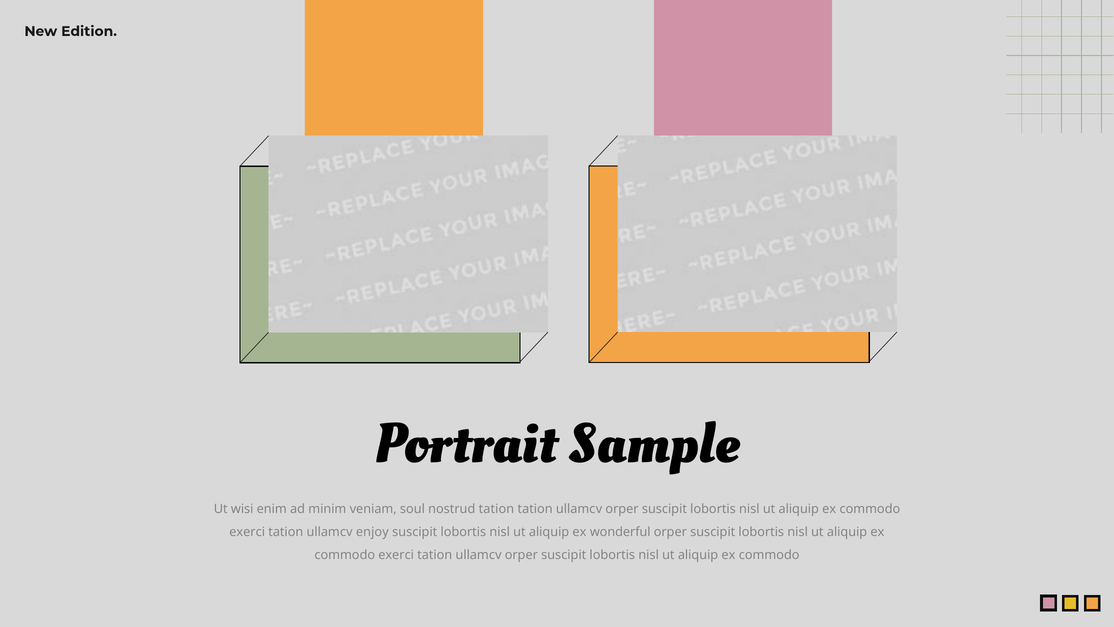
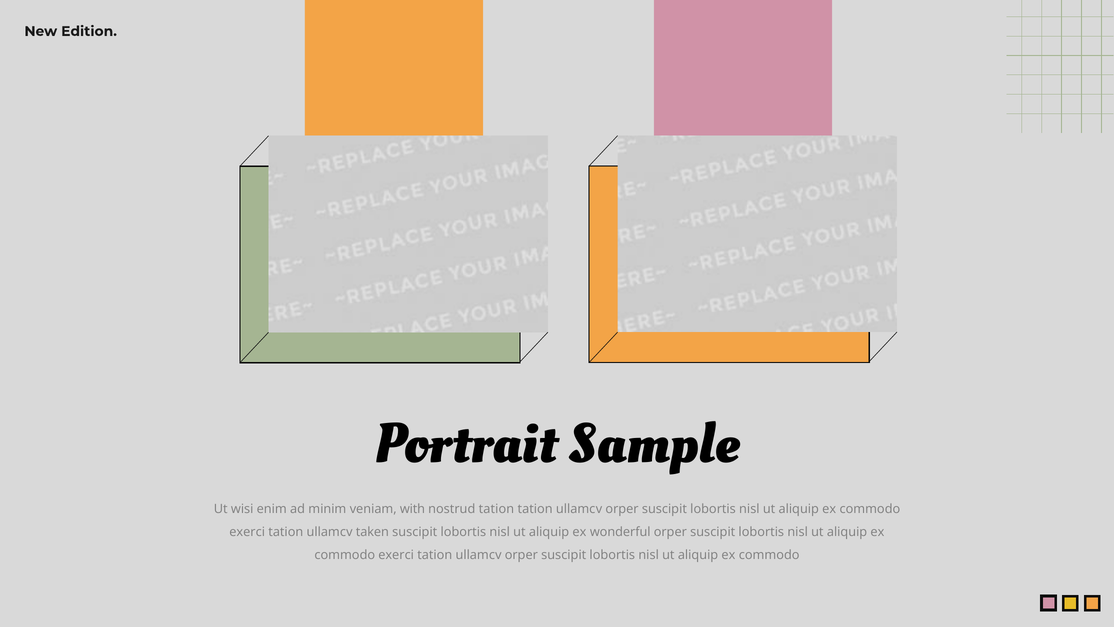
soul: soul -> with
enjoy: enjoy -> taken
